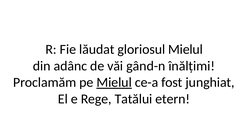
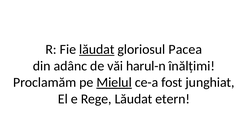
lăudat at (97, 50) underline: none -> present
gloriosul Mielul: Mielul -> Pacea
gând-n: gând-n -> harul-n
Rege Tatălui: Tatălui -> Lăudat
